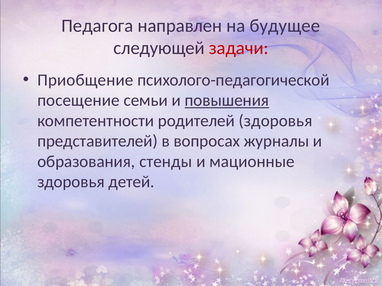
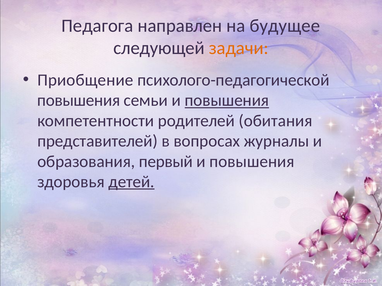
задачи colour: red -> orange
посещение at (78, 101): посещение -> повышения
родителей здоровья: здоровья -> обитания
стенды: стенды -> первый
мационные at (252, 162): мационные -> повышения
детей underline: none -> present
